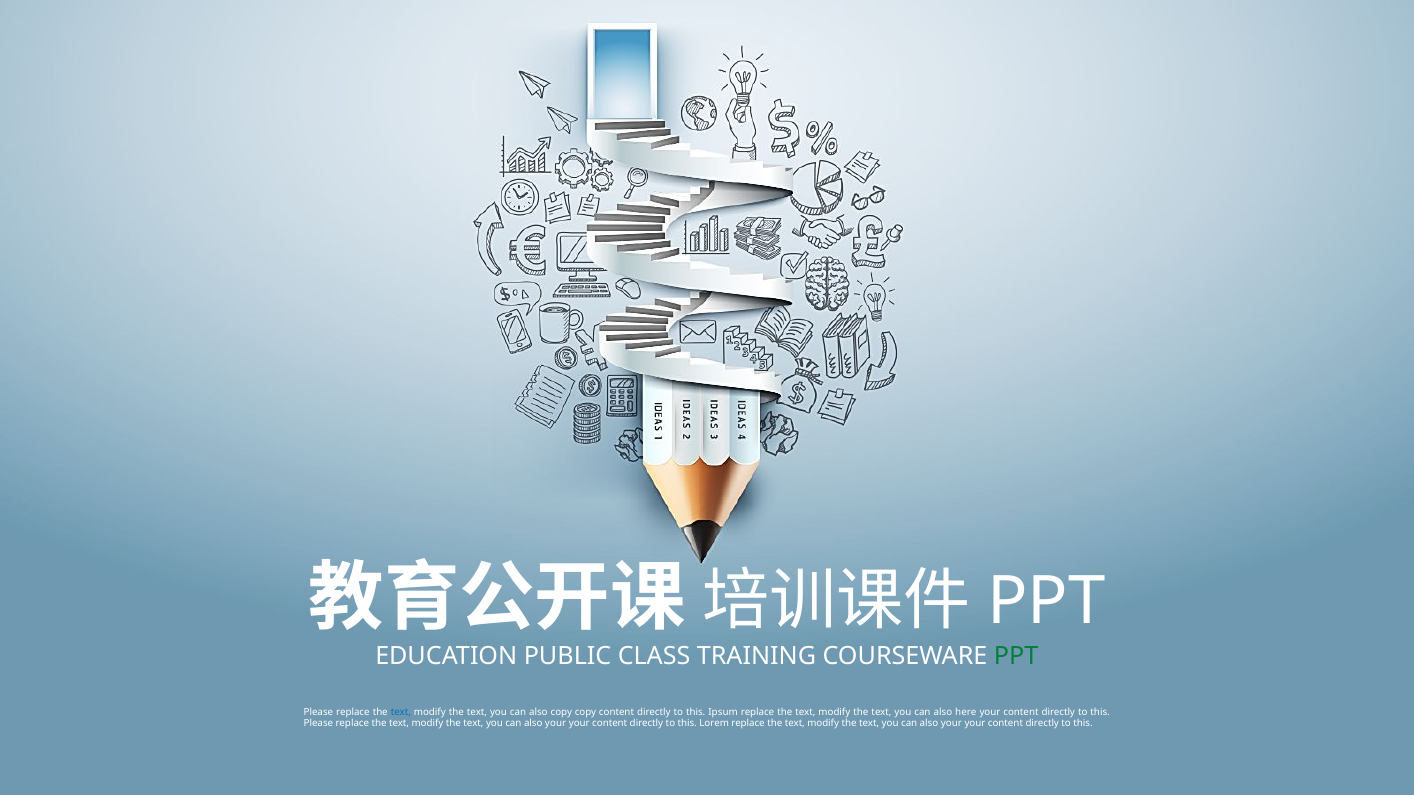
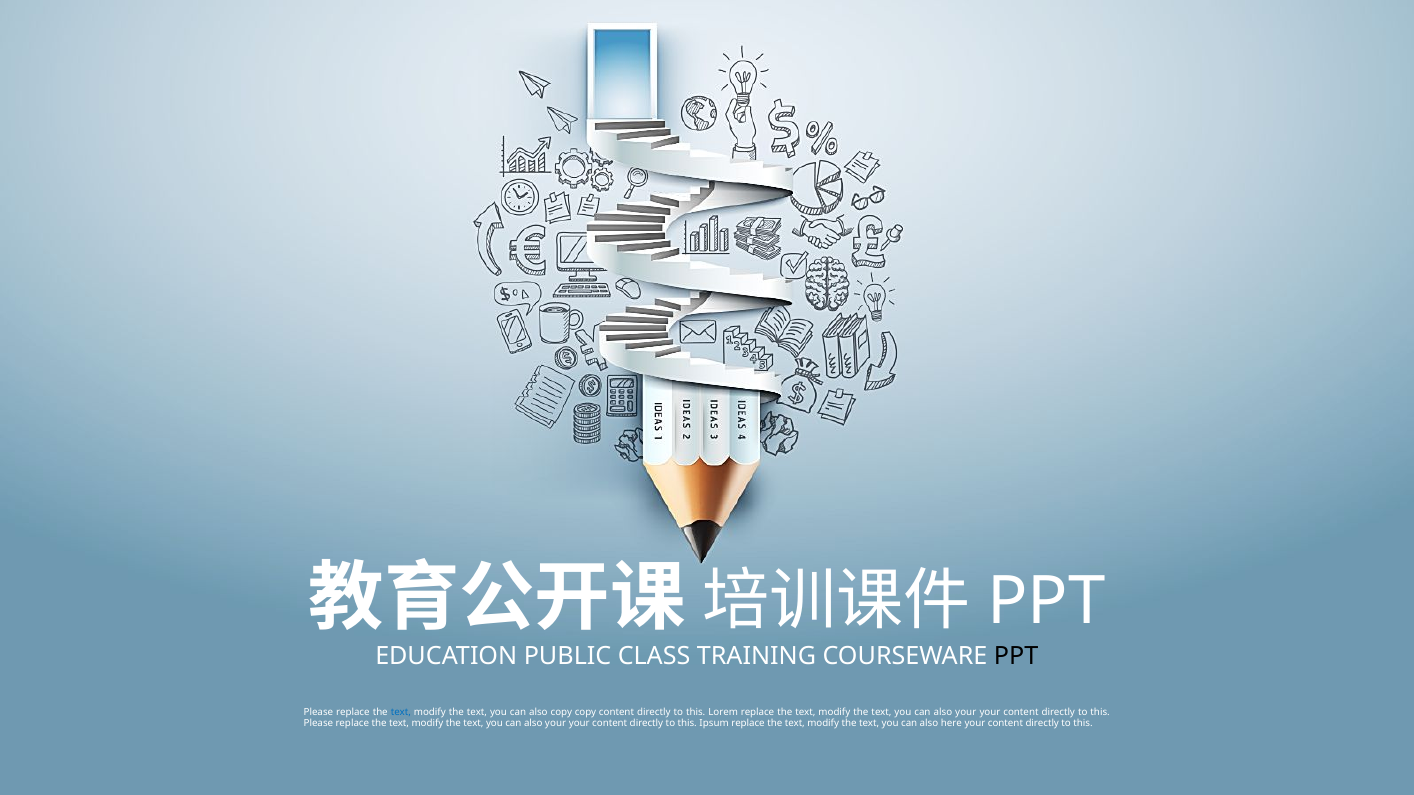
PPT at (1016, 657) colour: green -> black
Ipsum: Ipsum -> Lorem
here at (966, 712): here -> your
Lorem: Lorem -> Ipsum
your at (951, 724): your -> here
